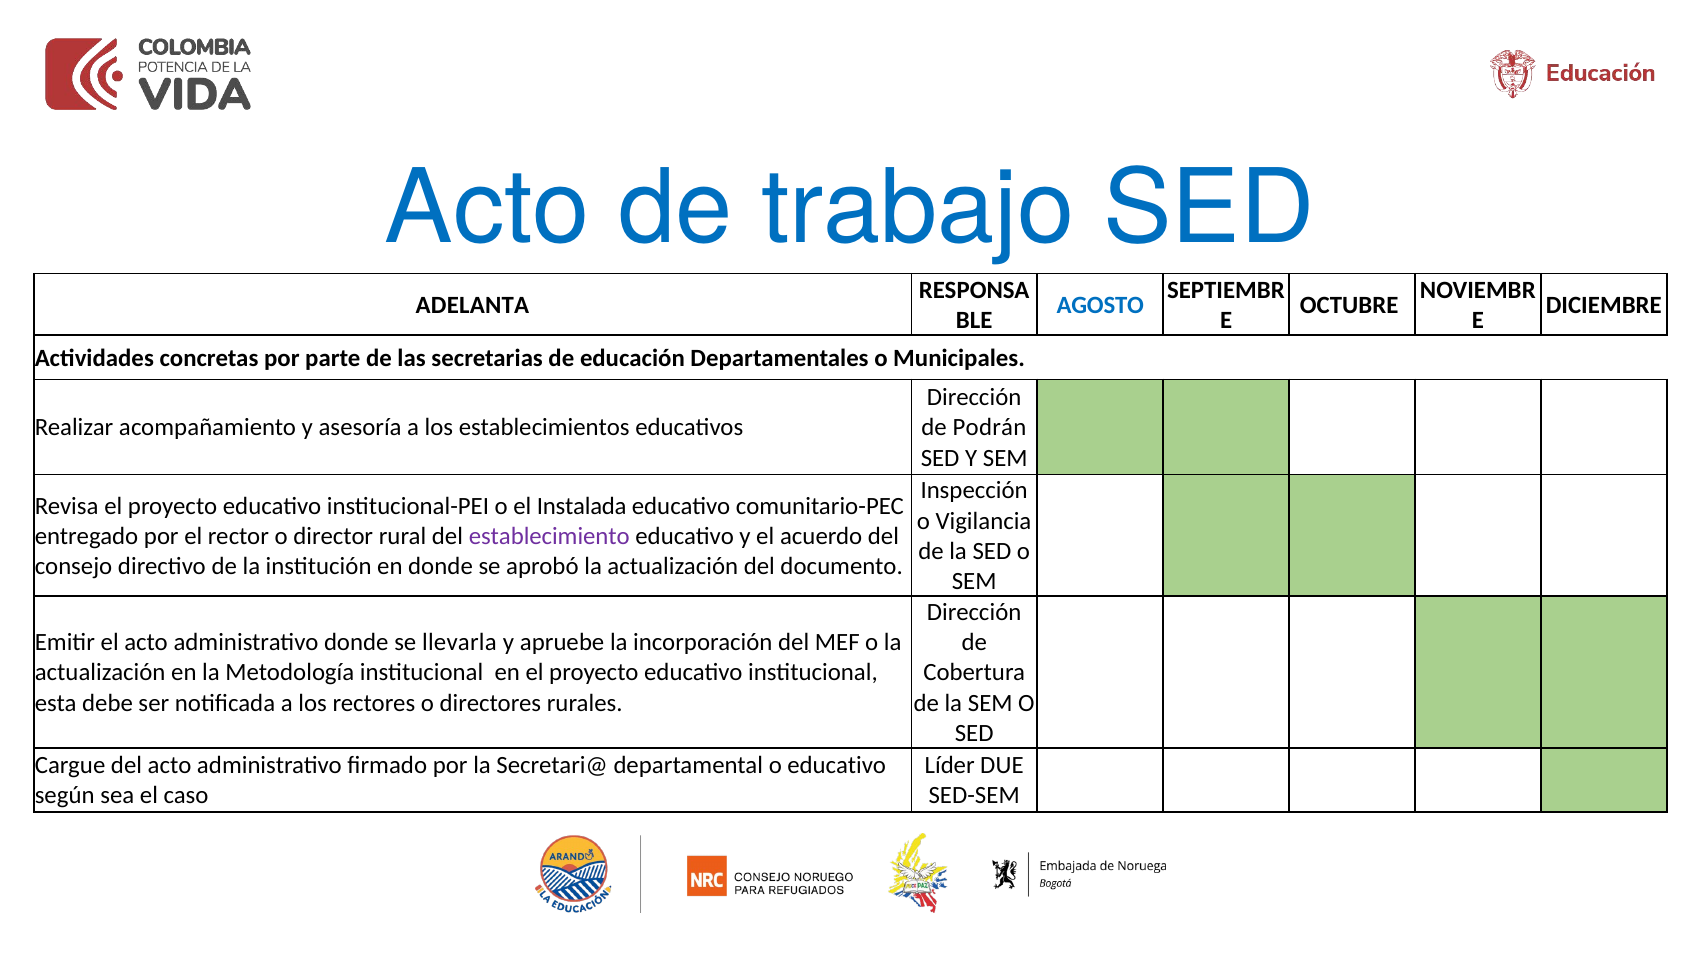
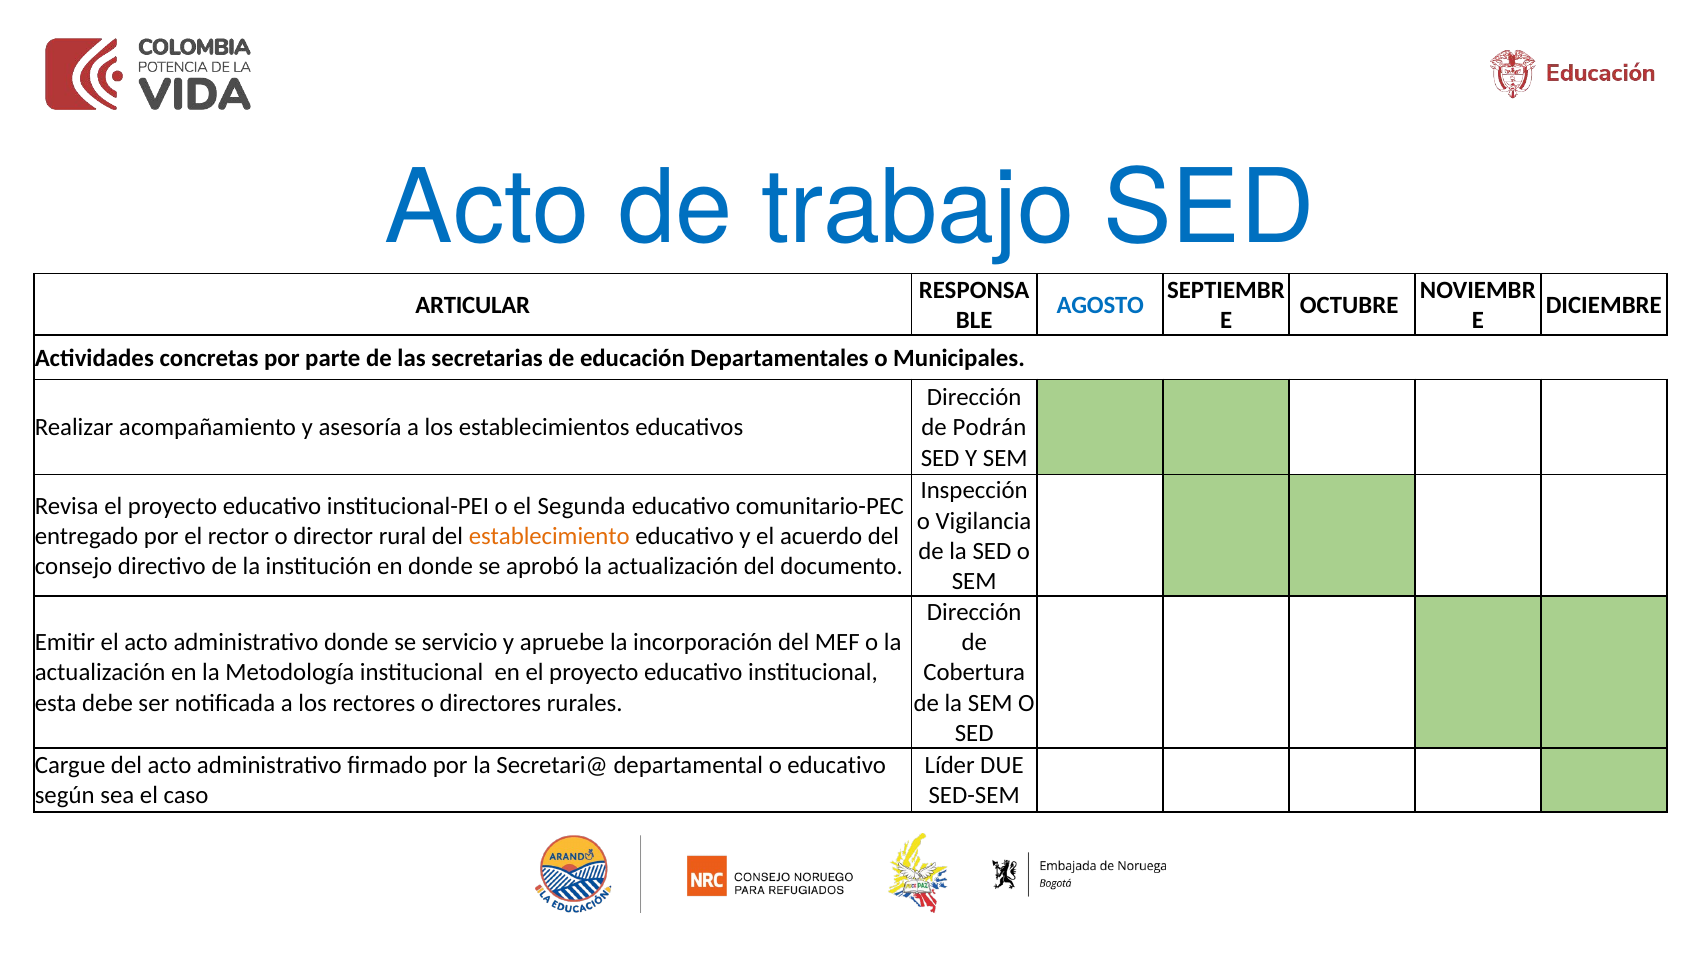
ADELANTA: ADELANTA -> ARTICULAR
Instalada: Instalada -> Segunda
establecimiento colour: purple -> orange
llevarla: llevarla -> servicio
